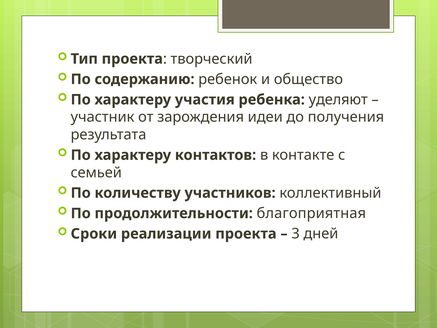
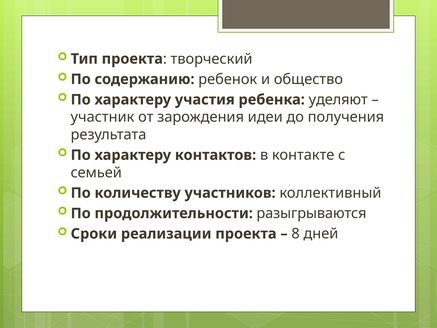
благоприятная: благоприятная -> разыгрываются
3: 3 -> 8
